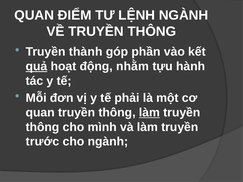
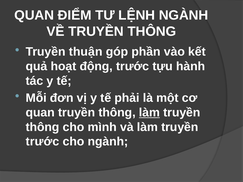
thành: thành -> thuận
quả underline: present -> none
động nhằm: nhằm -> trước
